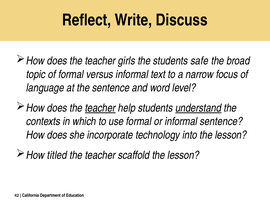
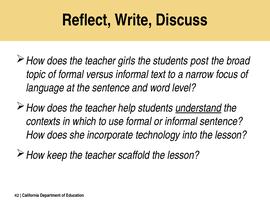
safe: safe -> post
teacher at (100, 108) underline: present -> none
titled: titled -> keep
